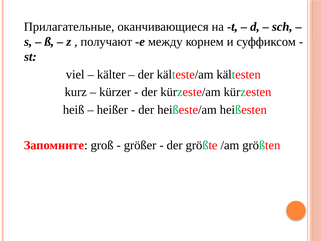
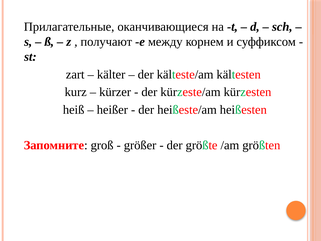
viel: viel -> zart
